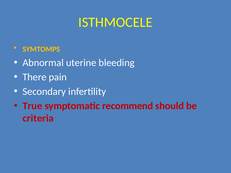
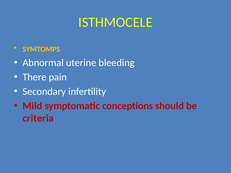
True: True -> Mild
recommend: recommend -> conceptions
